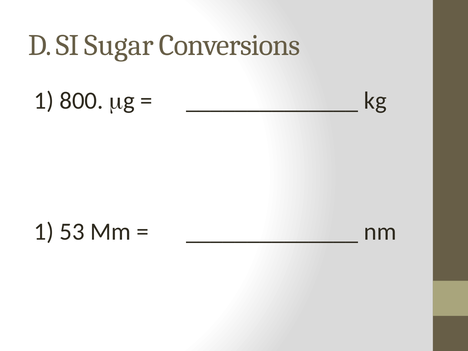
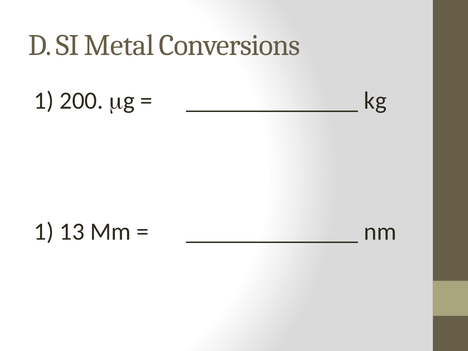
Sugar: Sugar -> Metal
800: 800 -> 200
53: 53 -> 13
